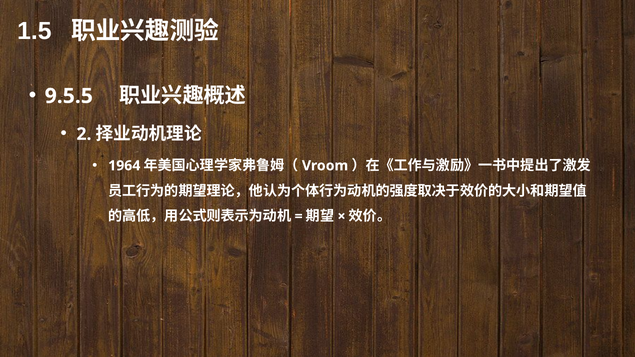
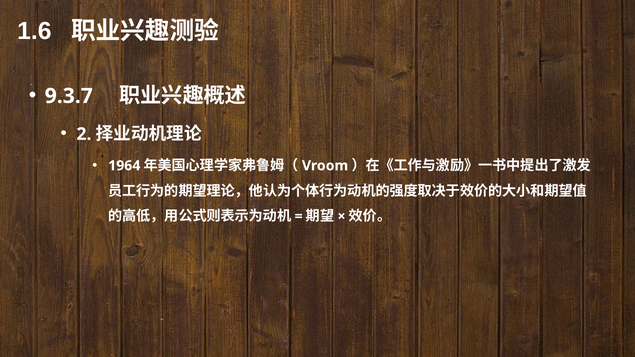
1.5: 1.5 -> 1.6
9.5.5: 9.5.5 -> 9.3.7
